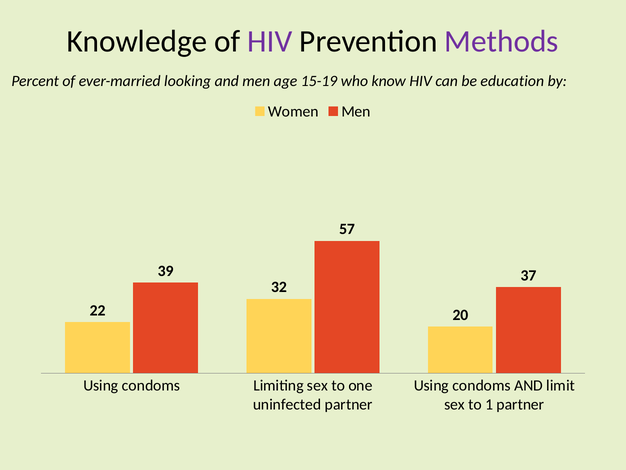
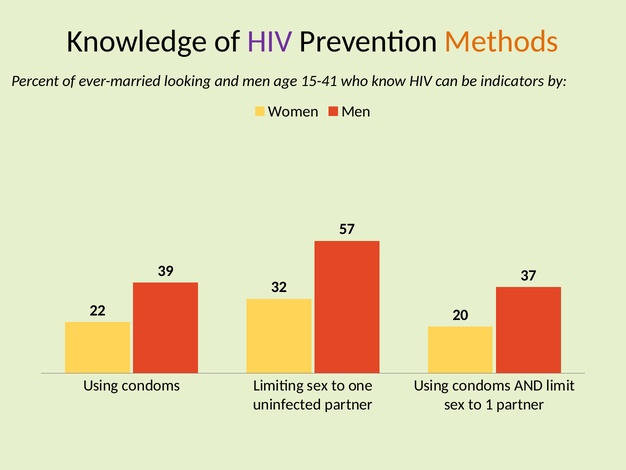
Methods colour: purple -> orange
15-19: 15-19 -> 15-41
education: education -> indicators
